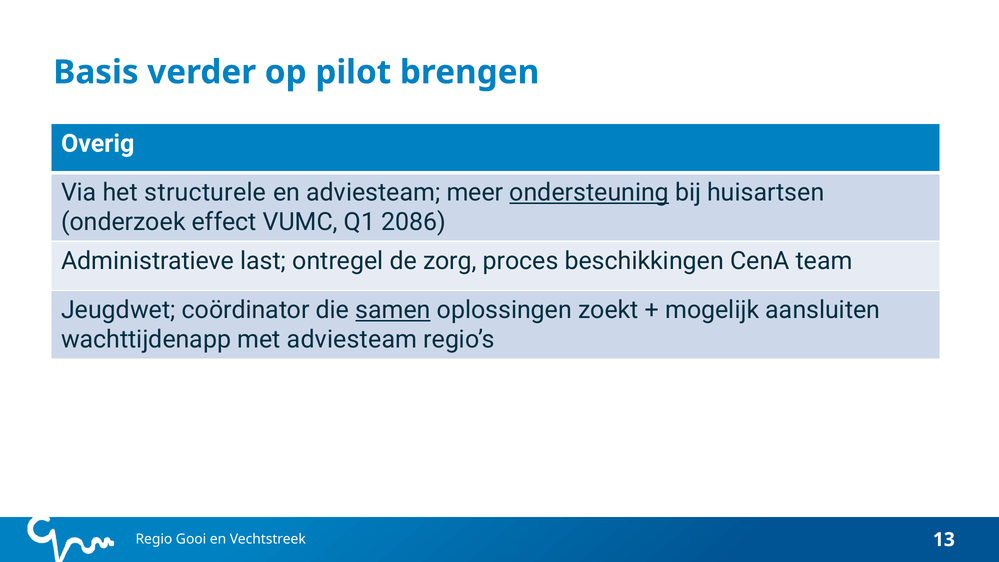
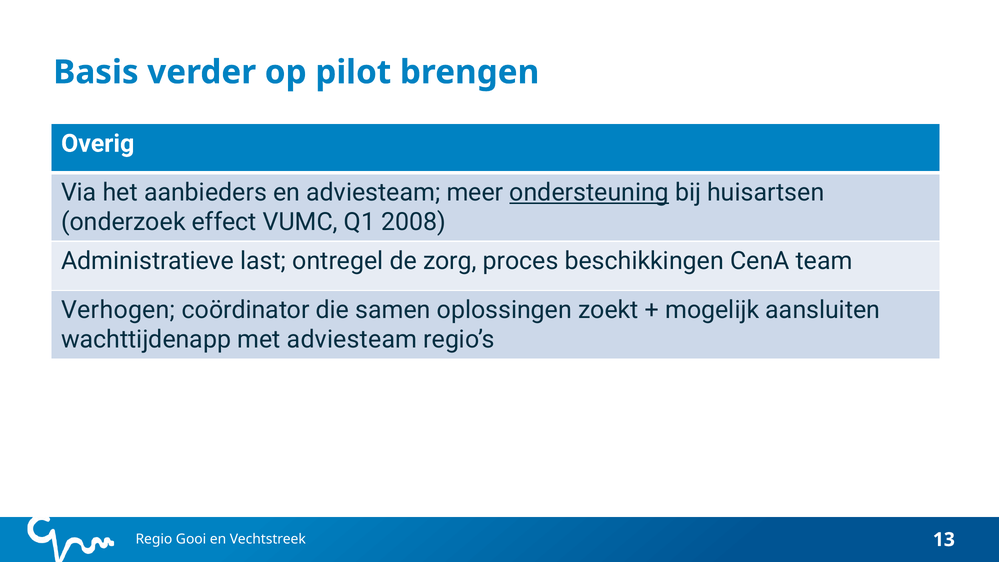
structurele: structurele -> aanbieders
2086: 2086 -> 2008
Jeugdwet: Jeugdwet -> Verhogen
samen underline: present -> none
